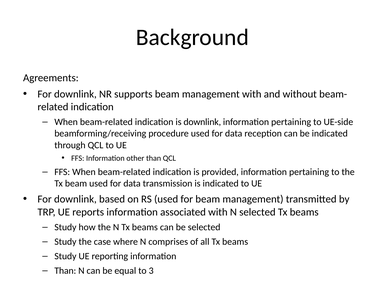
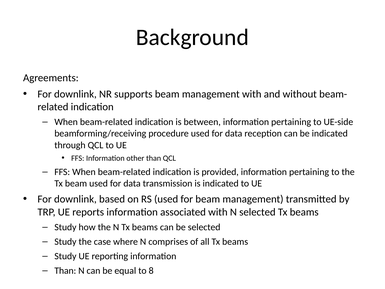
is downlink: downlink -> between
3: 3 -> 8
